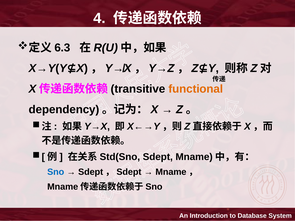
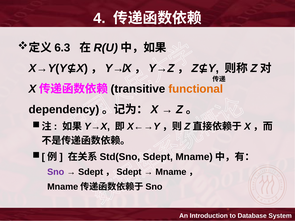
Sno colour: blue -> purple
